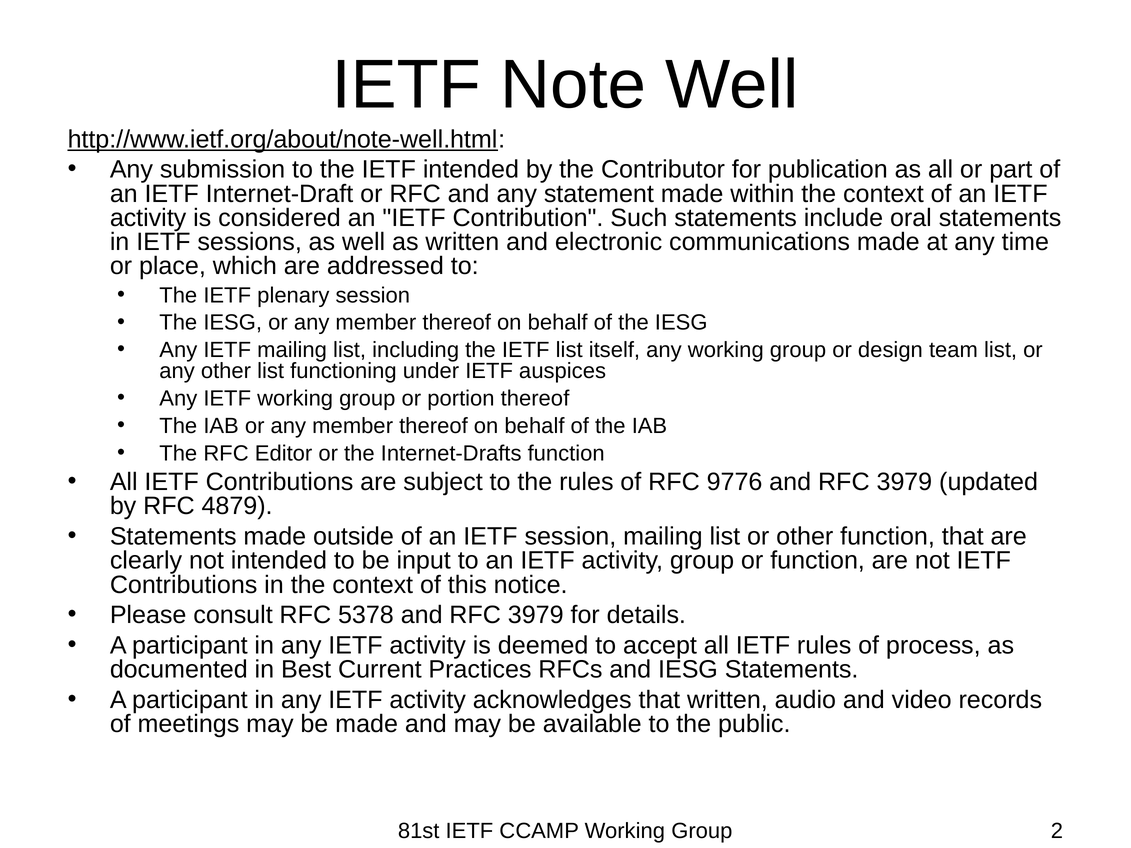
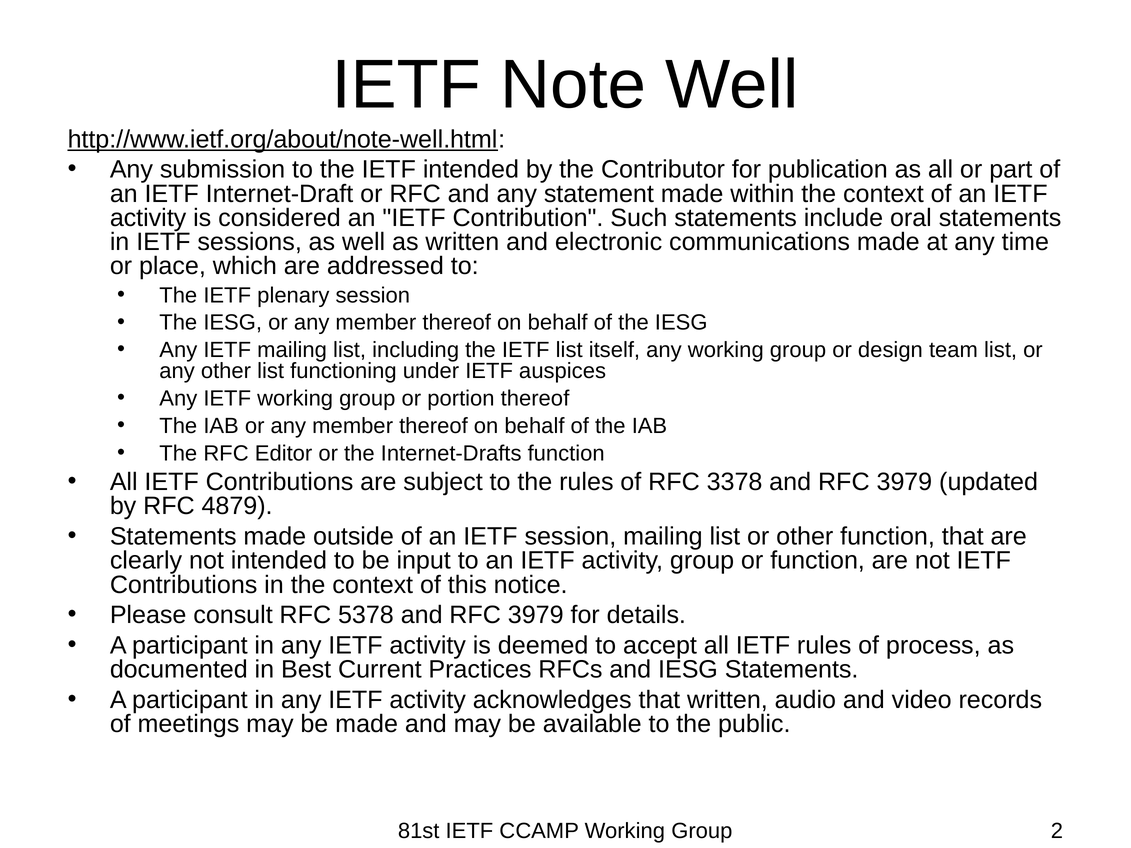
9776: 9776 -> 3378
